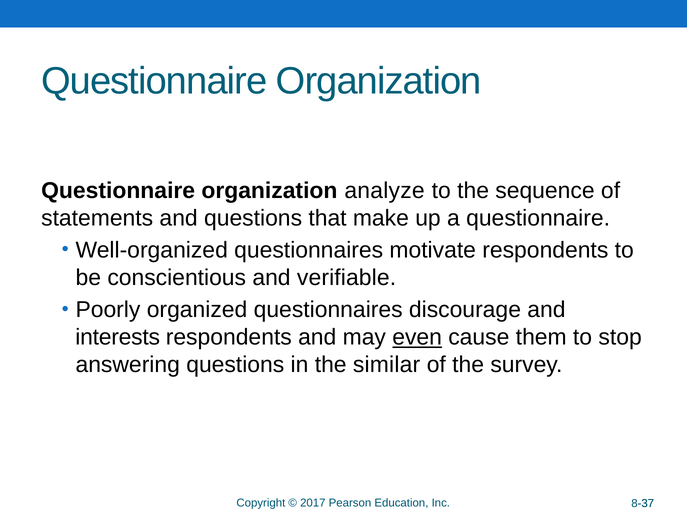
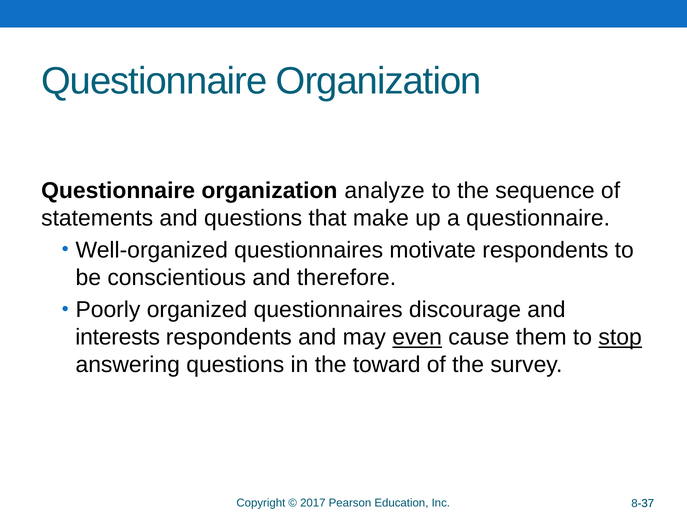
verifiable: verifiable -> therefore
stop underline: none -> present
similar: similar -> toward
